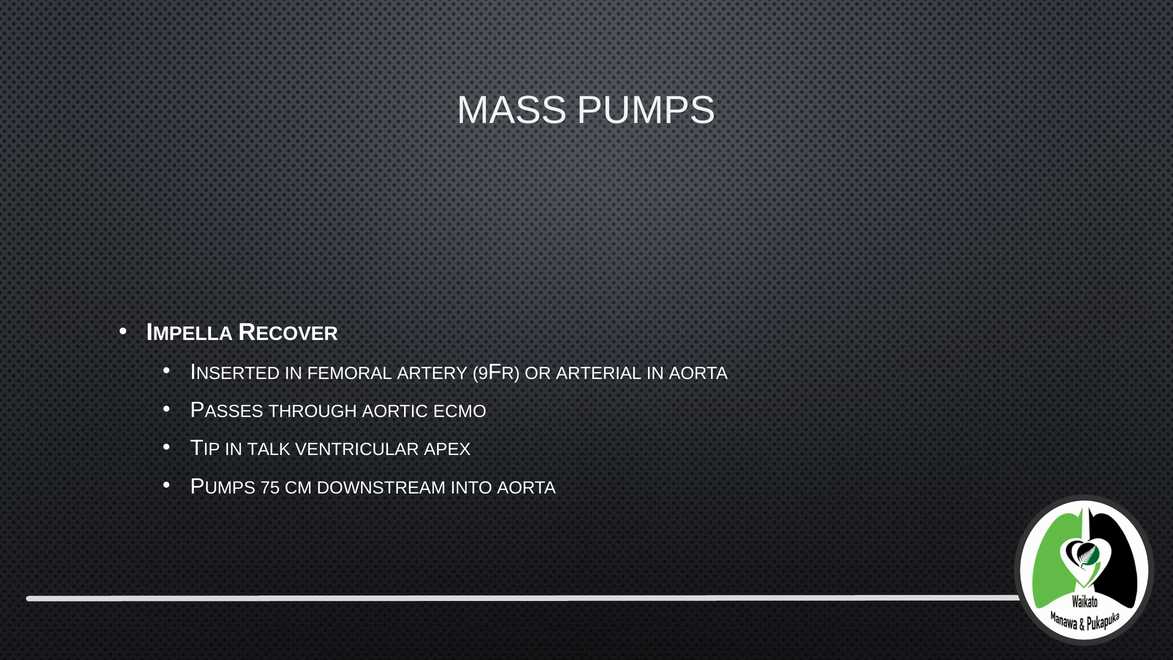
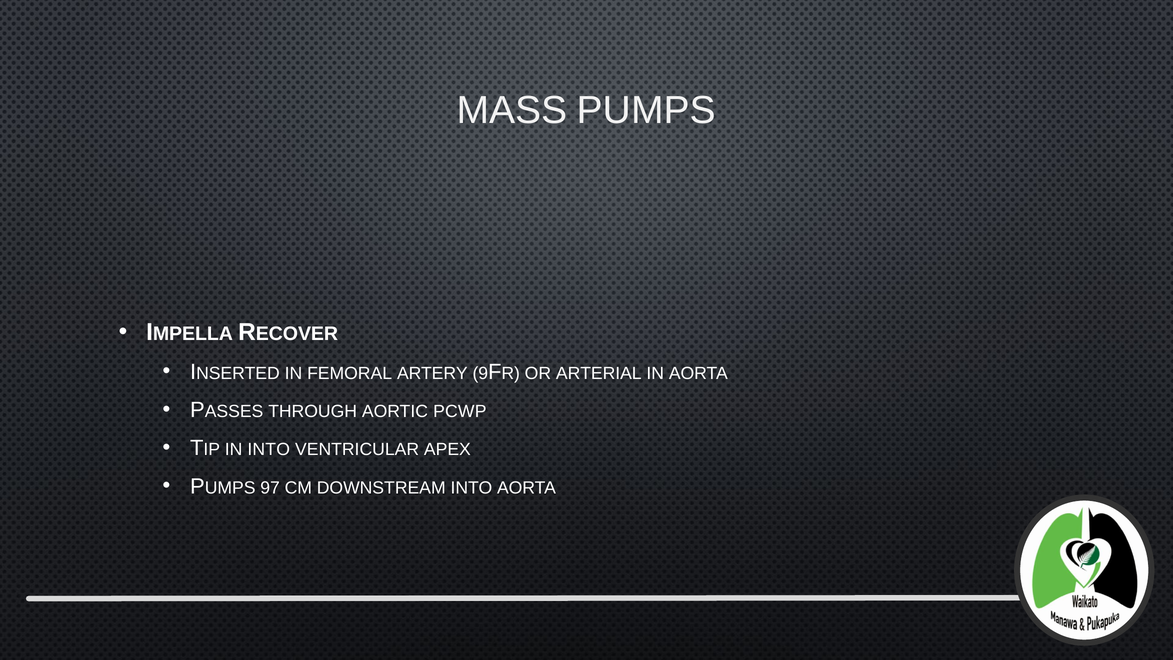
ECMO: ECMO -> PCWP
IN TALK: TALK -> INTO
75: 75 -> 97
